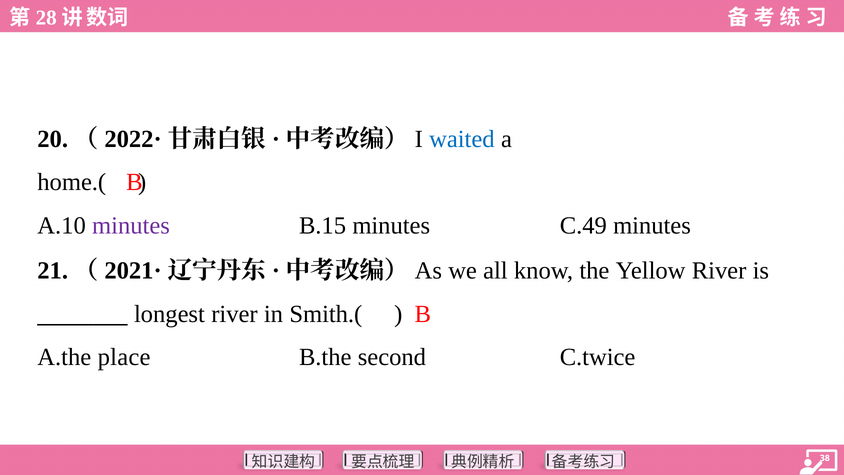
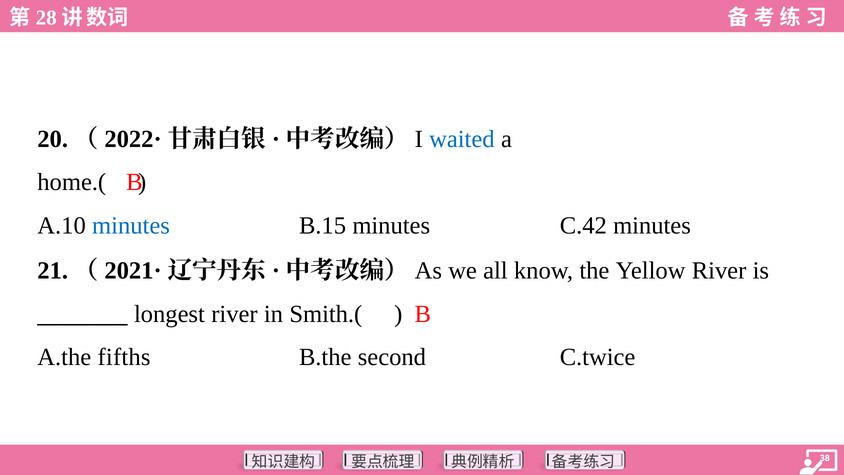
minutes at (131, 225) colour: purple -> blue
C.49: C.49 -> C.42
place: place -> fifths
